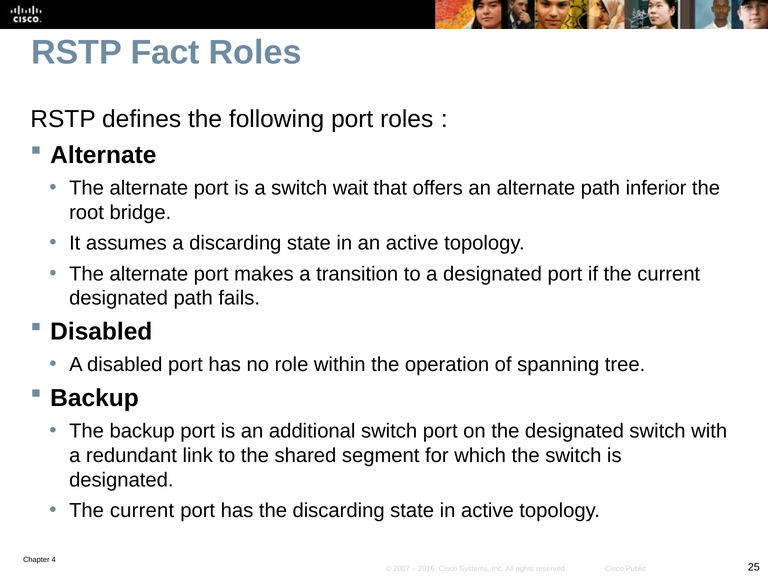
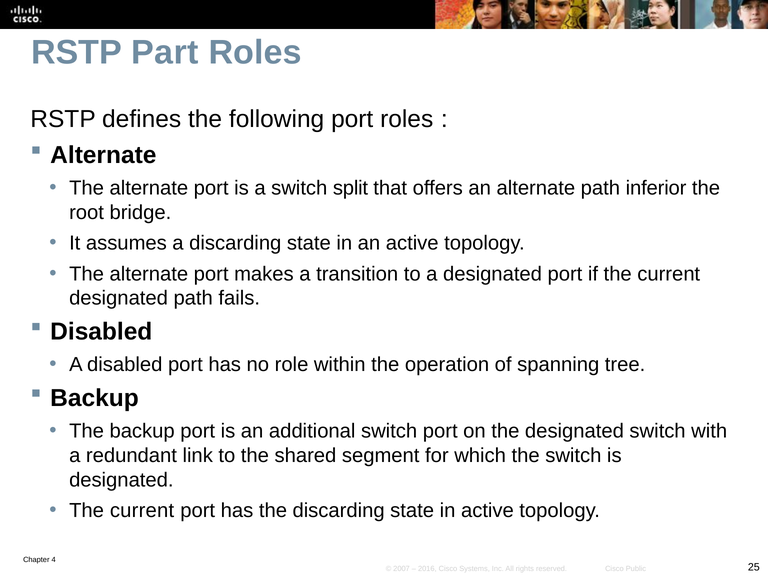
Fact: Fact -> Part
wait: wait -> split
